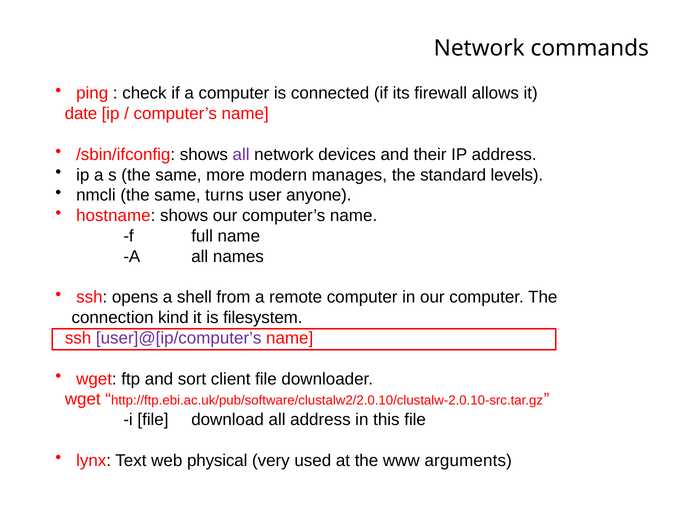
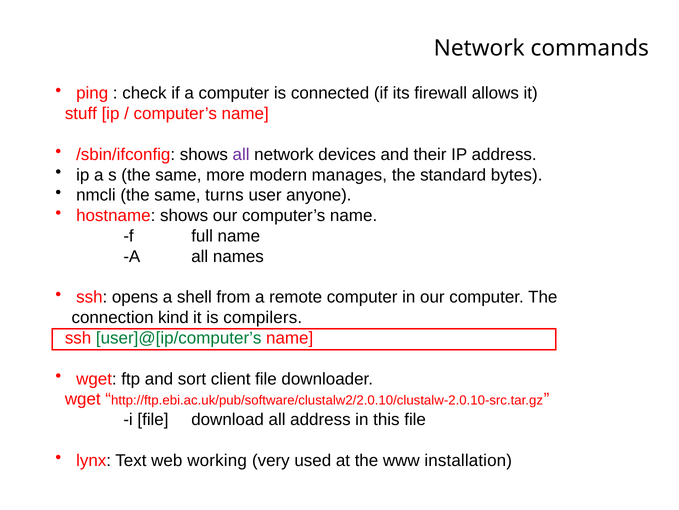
date: date -> stuff
levels: levels -> bytes
filesystem: filesystem -> compilers
user]@[ip/computer’s colour: purple -> green
physical: physical -> working
arguments: arguments -> installation
